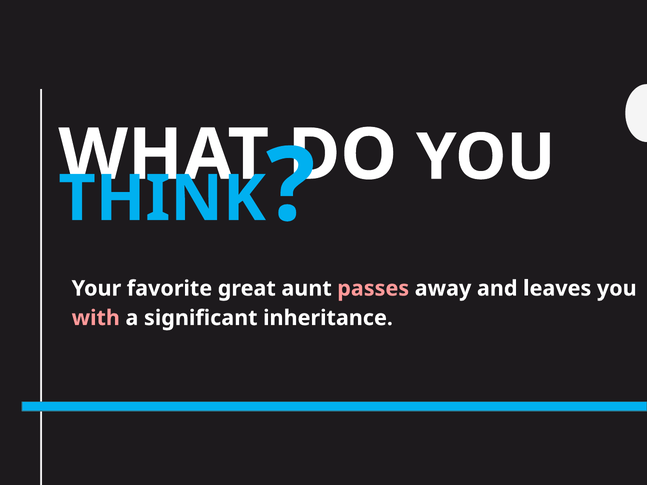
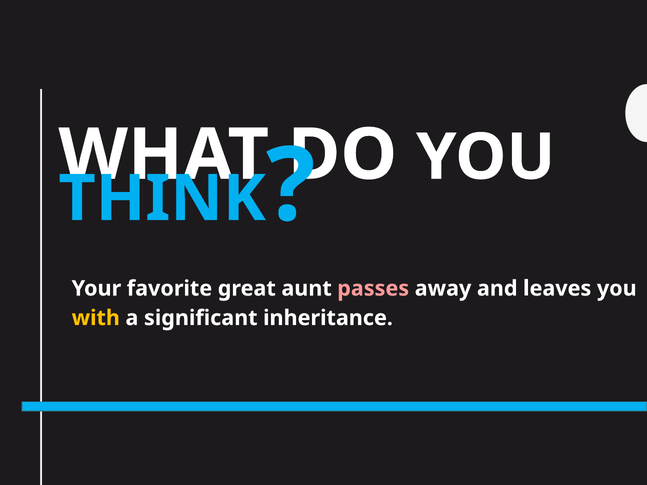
with colour: pink -> yellow
